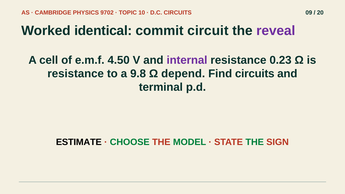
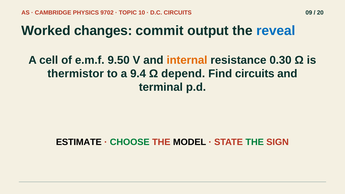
identical: identical -> changes
circuit: circuit -> output
reveal colour: purple -> blue
4.50: 4.50 -> 9.50
internal colour: purple -> orange
0.23: 0.23 -> 0.30
resistance at (76, 74): resistance -> thermistor
9.8: 9.8 -> 9.4
MODEL colour: green -> black
